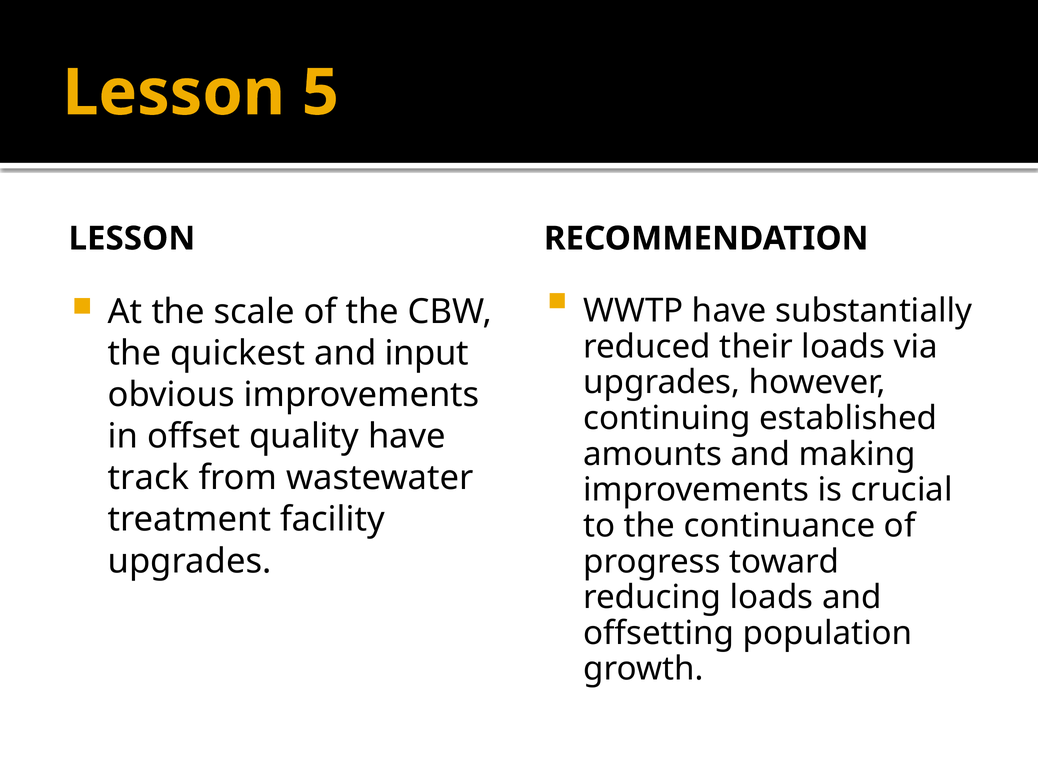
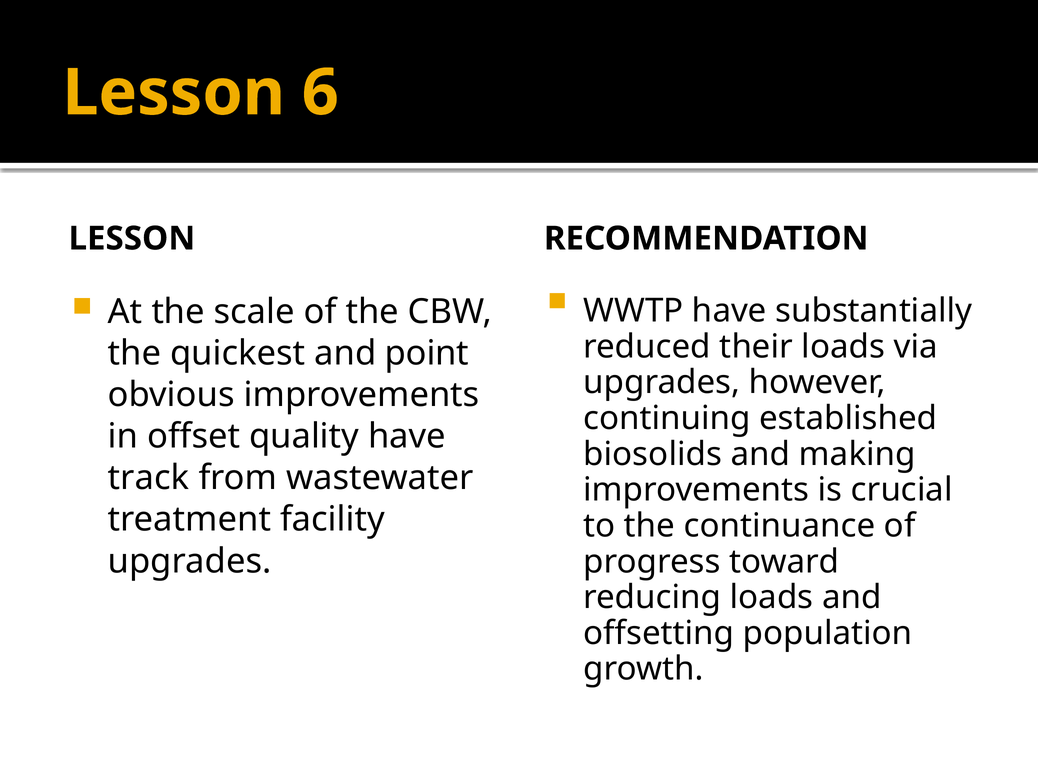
5: 5 -> 6
input: input -> point
amounts: amounts -> biosolids
